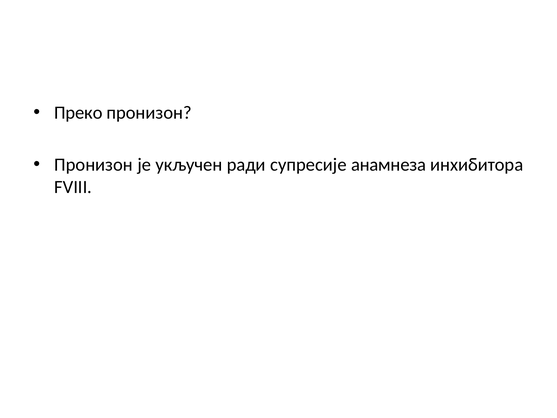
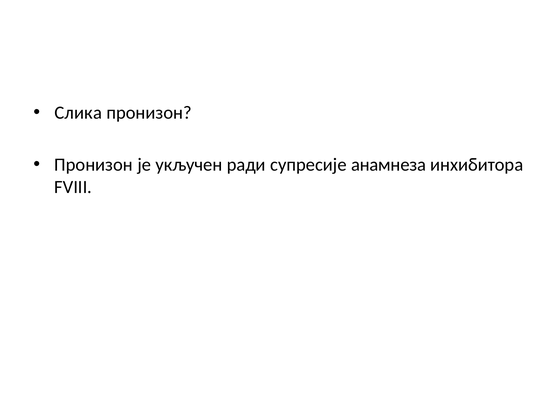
Преко: Преко -> Слика
